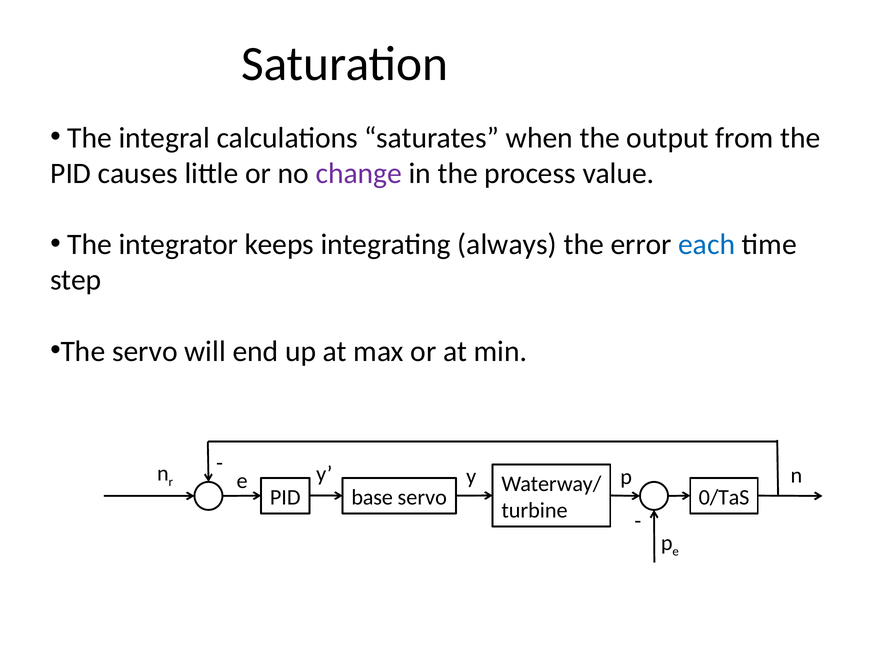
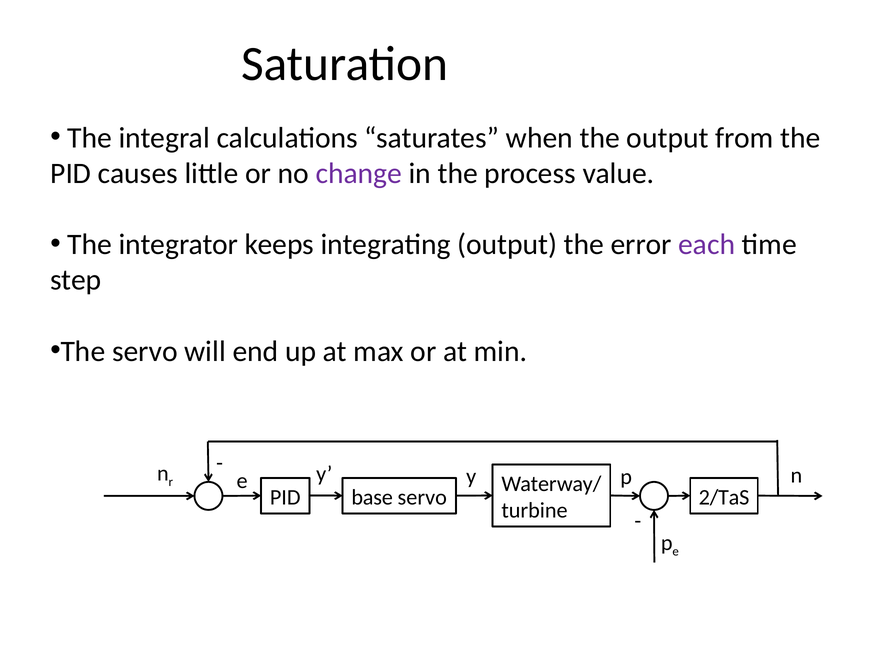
integrating always: always -> output
each colour: blue -> purple
0/TaS: 0/TaS -> 2/TaS
